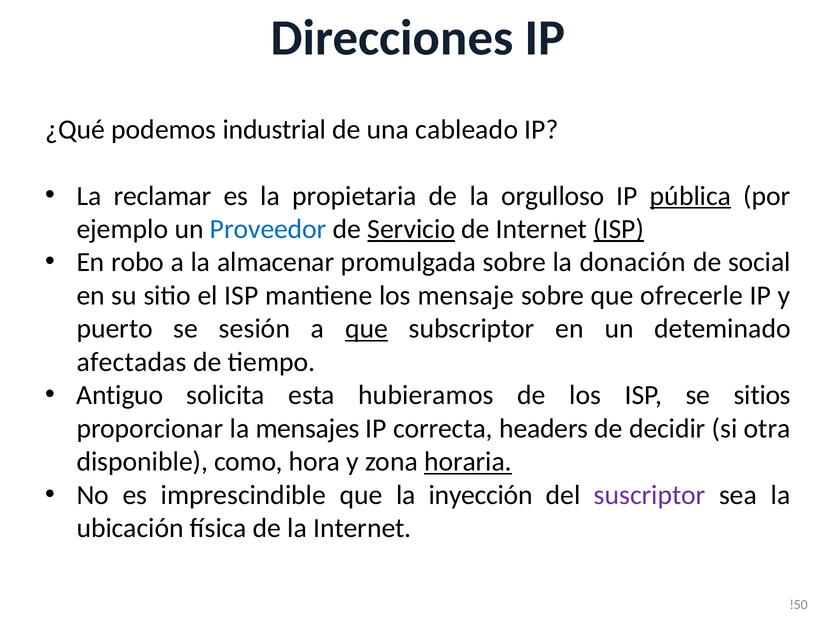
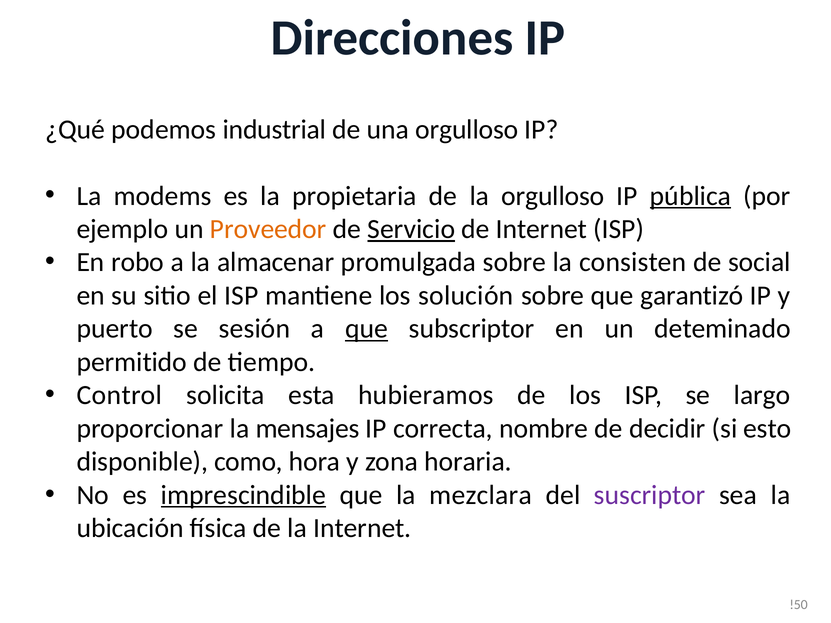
una cableado: cableado -> orgulloso
reclamar: reclamar -> modems
Proveedor colour: blue -> orange
ISP at (619, 229) underline: present -> none
donación: donación -> consisten
mensaje: mensaje -> solución
ofrecerle: ofrecerle -> garantizó
afectadas: afectadas -> permitido
Antiguo: Antiguo -> Control
sitios: sitios -> largo
headers: headers -> nombre
otra: otra -> esto
horaria underline: present -> none
imprescindible underline: none -> present
inyección: inyección -> mezclara
